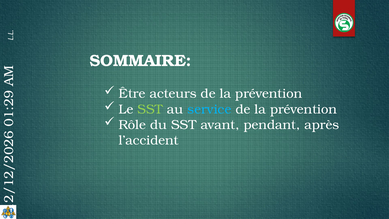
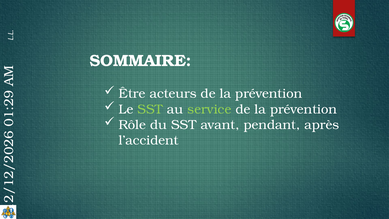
service colour: light blue -> light green
